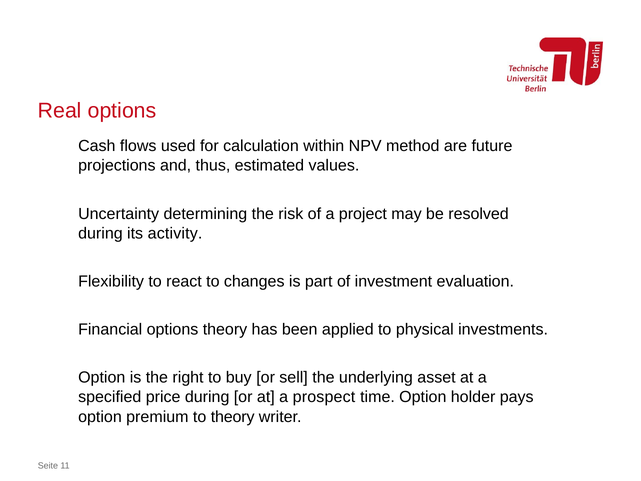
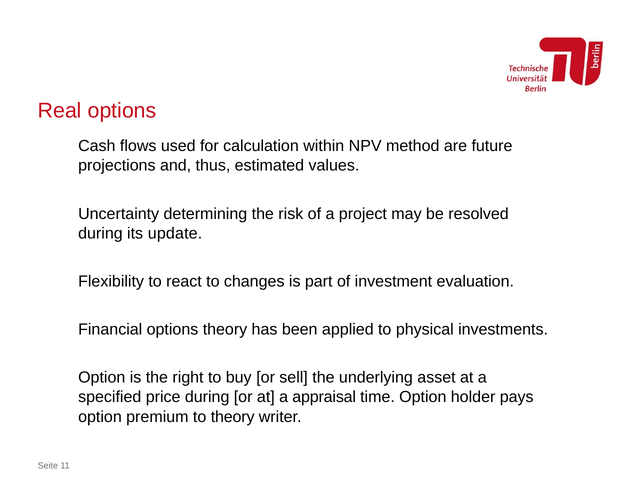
activity: activity -> update
prospect: prospect -> appraisal
